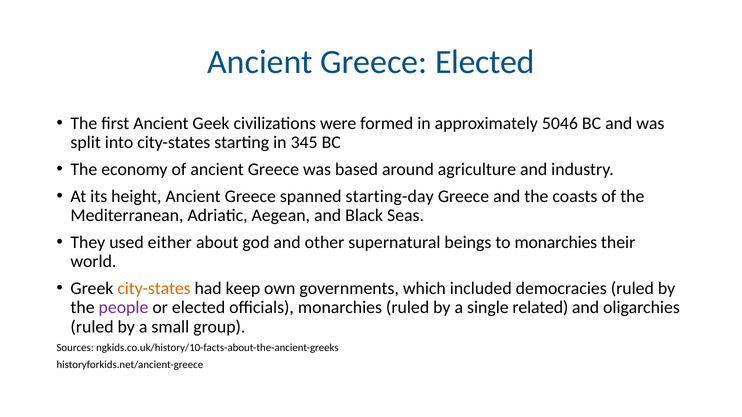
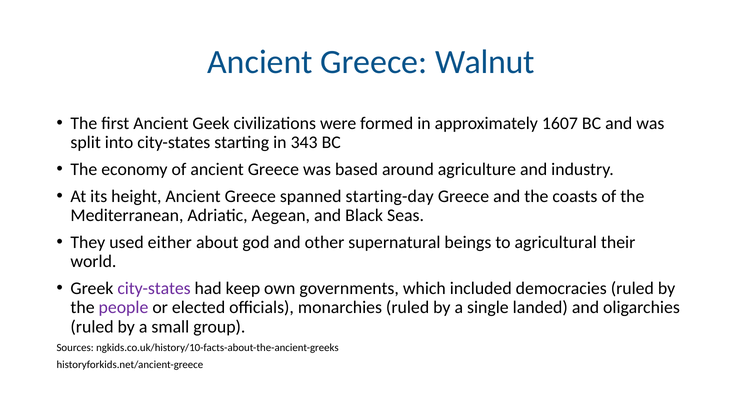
Greece Elected: Elected -> Walnut
5046: 5046 -> 1607
345: 345 -> 343
to monarchies: monarchies -> agricultural
city-states at (154, 289) colour: orange -> purple
related: related -> landed
